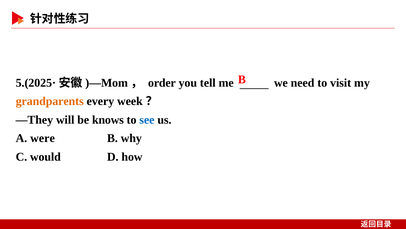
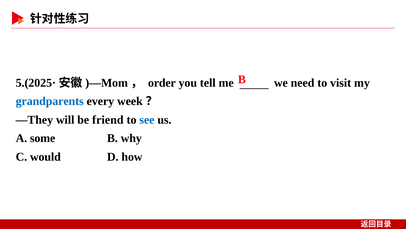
grandparents colour: orange -> blue
knows: knows -> friend
were: were -> some
